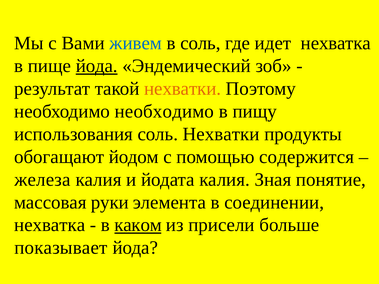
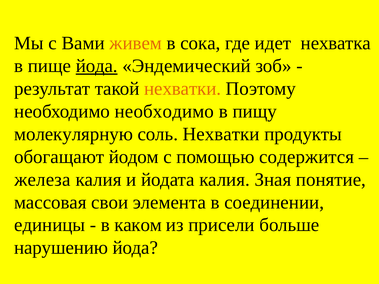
живем colour: blue -> orange
в соль: соль -> сока
использования: использования -> молекулярную
руки: руки -> свои
нехватка at (50, 225): нехватка -> единицы
каком underline: present -> none
показывает: показывает -> нарушению
